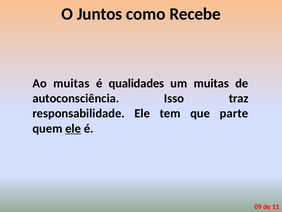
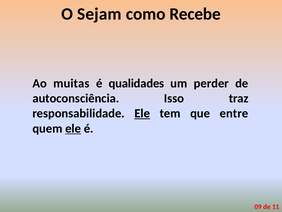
Juntos: Juntos -> Sejam
um muitas: muitas -> perder
Ele at (142, 113) underline: none -> present
parte: parte -> entre
